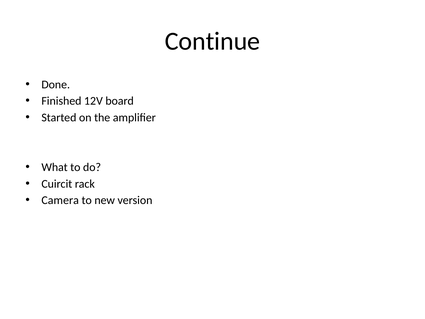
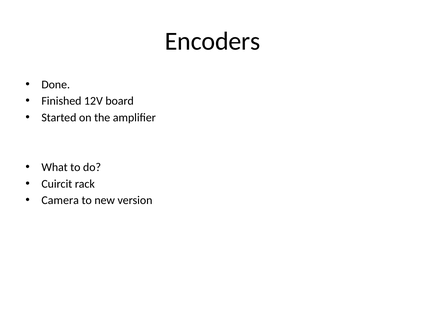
Continue: Continue -> Encoders
